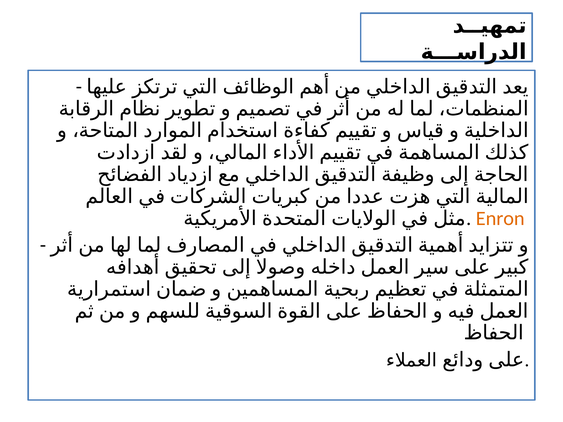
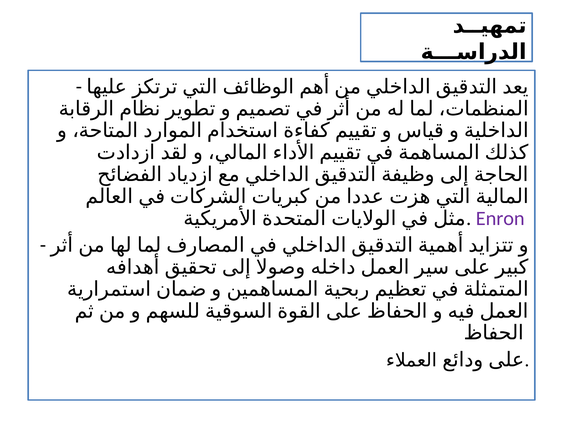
Enron colour: orange -> purple
